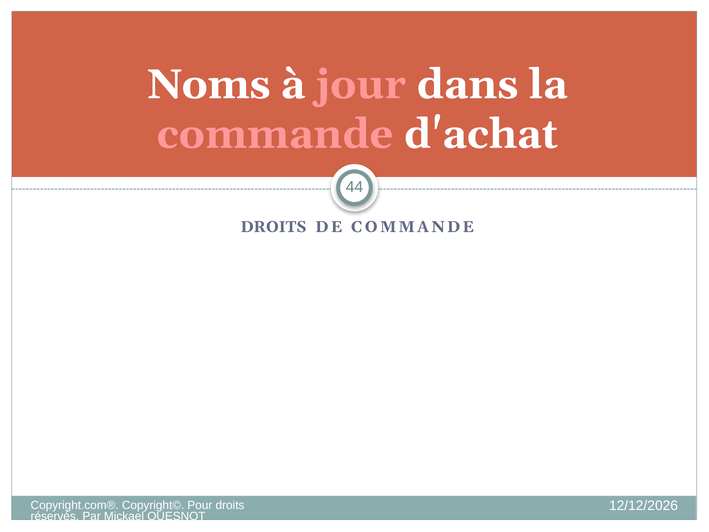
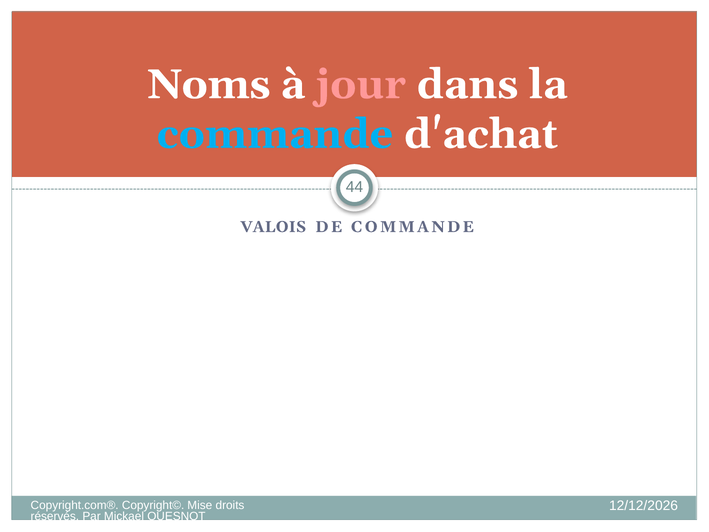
commande at (275, 134) colour: pink -> light blue
DROITS at (273, 227): DROITS -> VALOIS
Pour: Pour -> Mise
